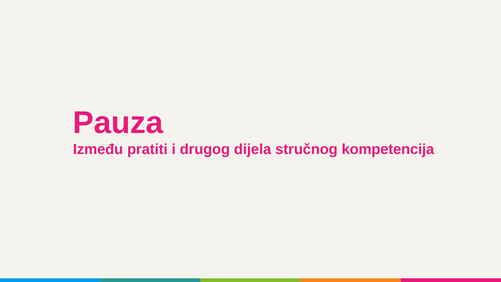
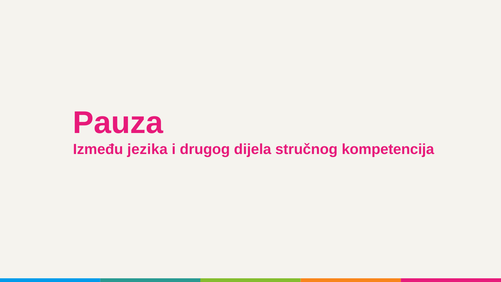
pratiti: pratiti -> jezika
